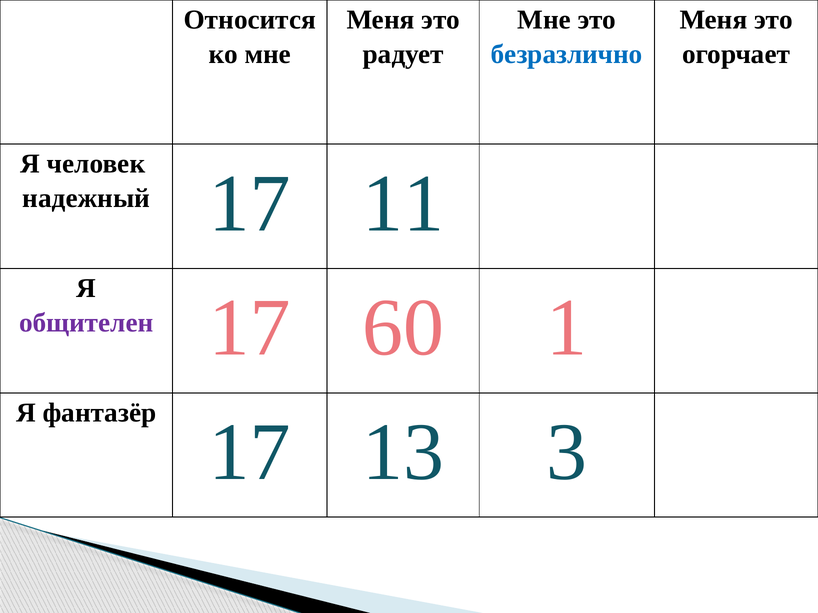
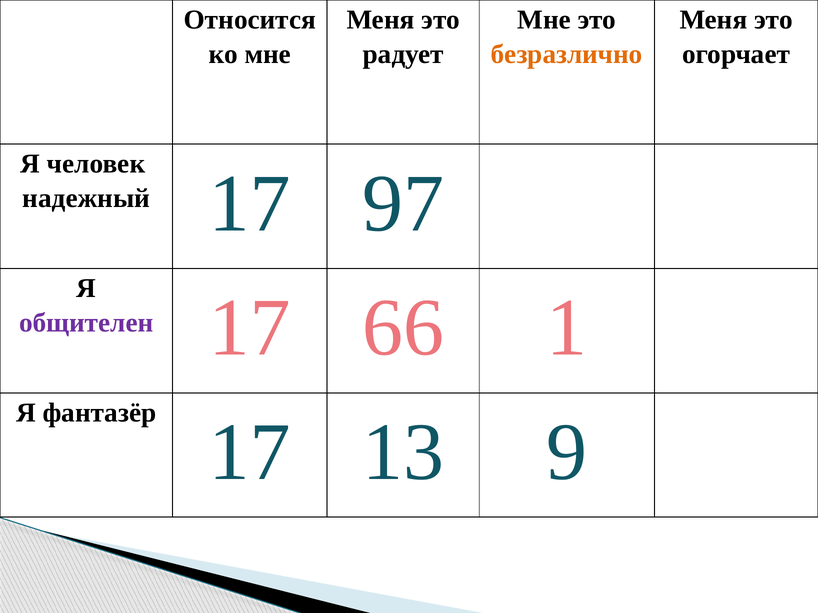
безразлично colour: blue -> orange
11: 11 -> 97
60: 60 -> 66
3: 3 -> 9
